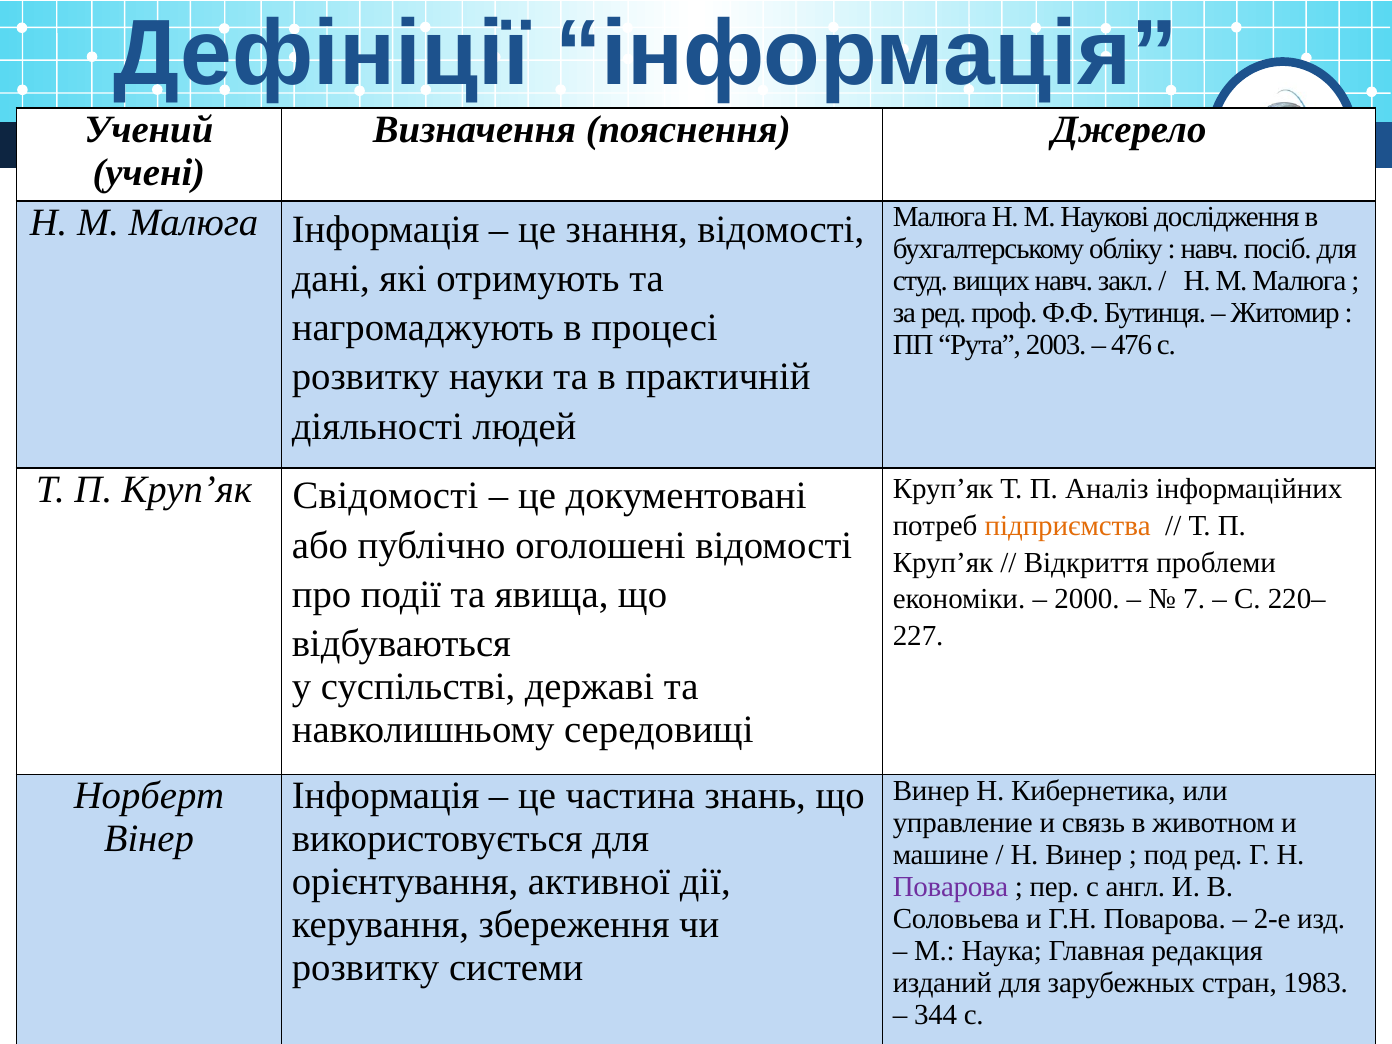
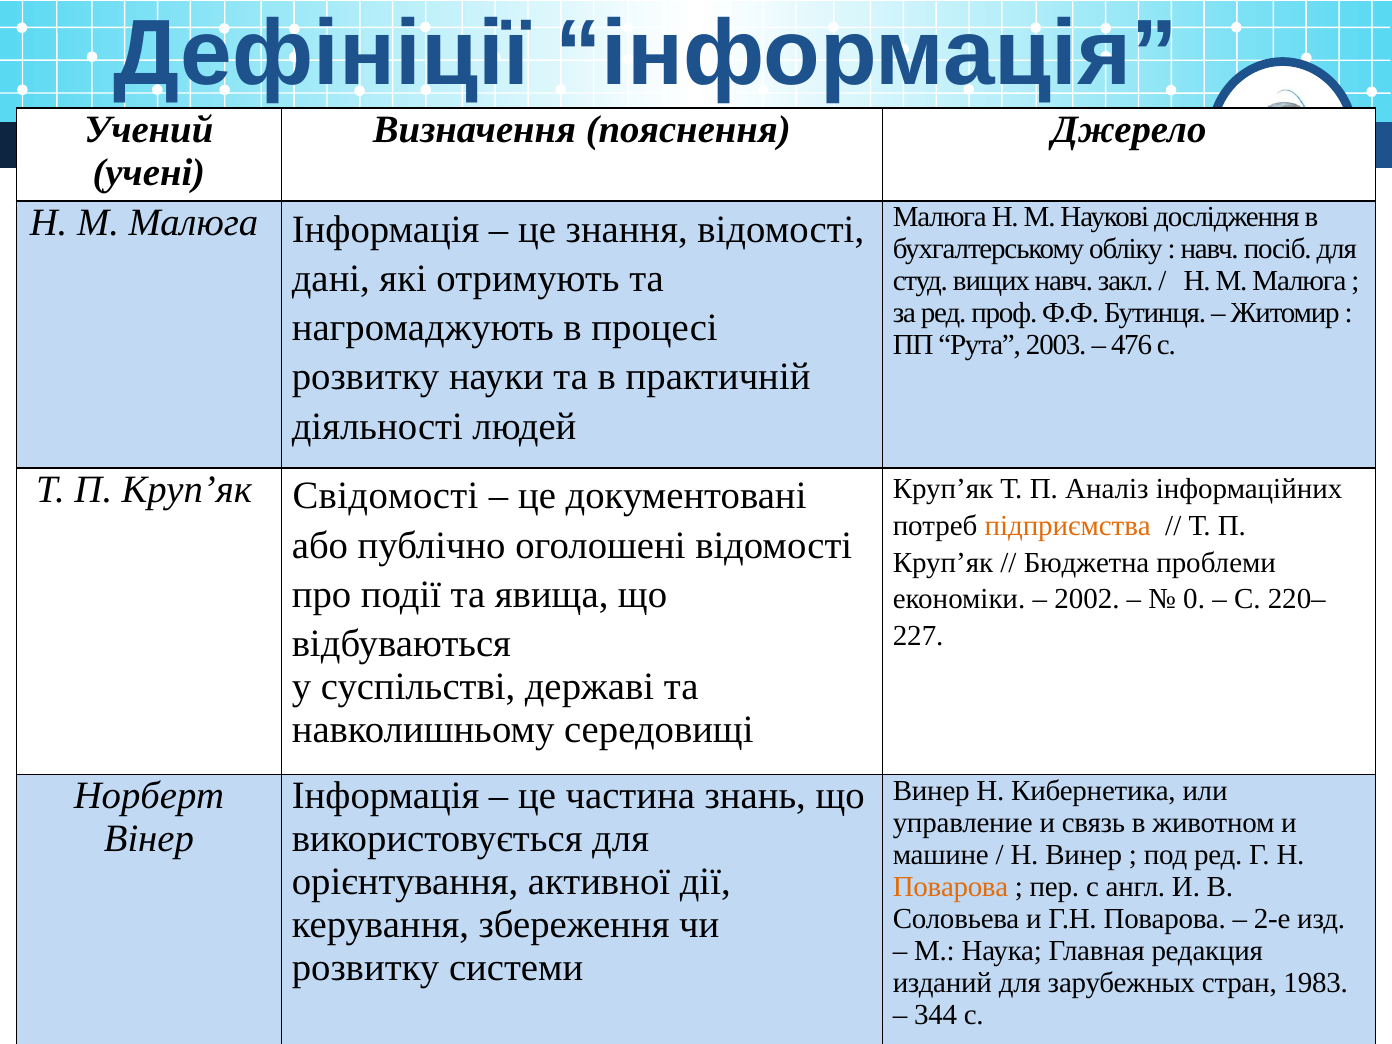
Відкриття: Відкриття -> Бюджетна
2000: 2000 -> 2002
7: 7 -> 0
Поварова at (950, 887) colour: purple -> orange
